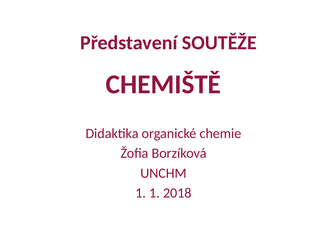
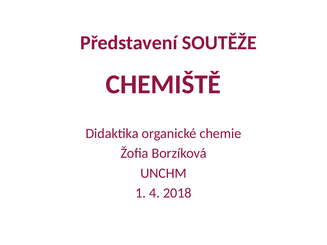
1 1: 1 -> 4
